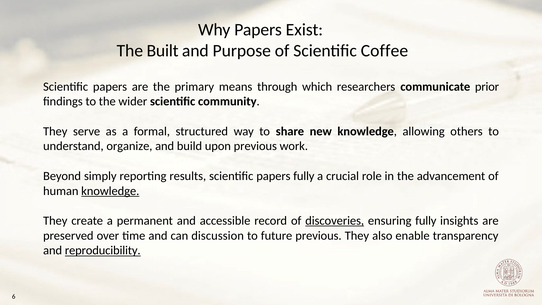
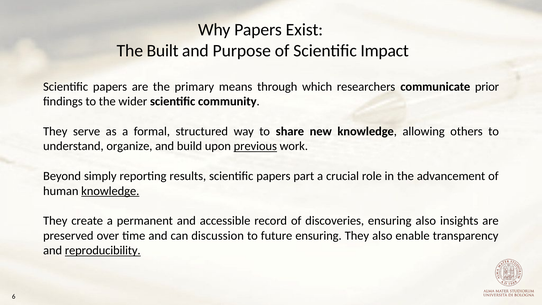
Coffee: Coffee -> Impact
previous at (255, 146) underline: none -> present
papers fully: fully -> part
discoveries underline: present -> none
ensuring fully: fully -> also
future previous: previous -> ensuring
